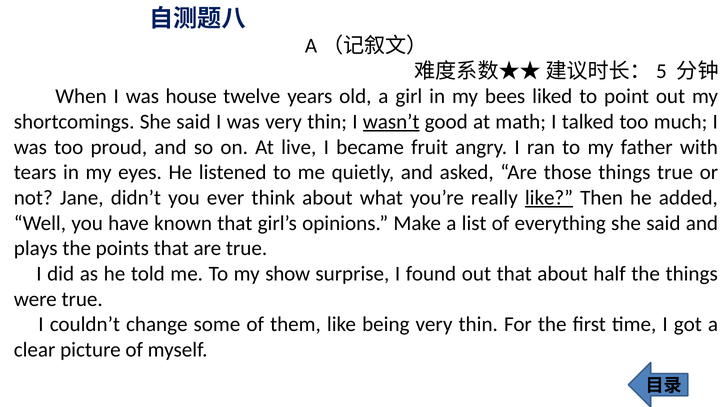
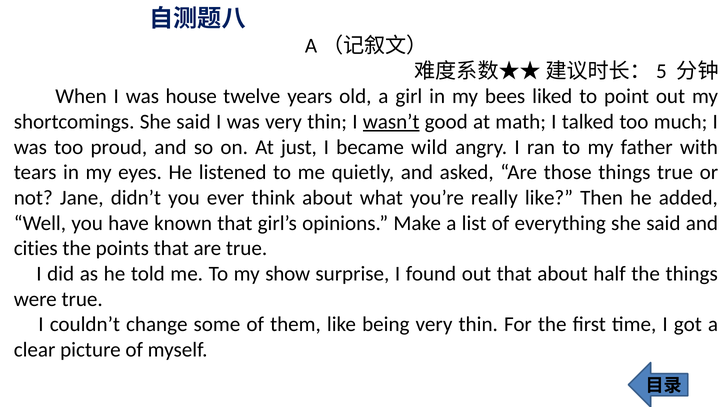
live: live -> just
fruit: fruit -> wild
like at (549, 198) underline: present -> none
plays: plays -> cities
